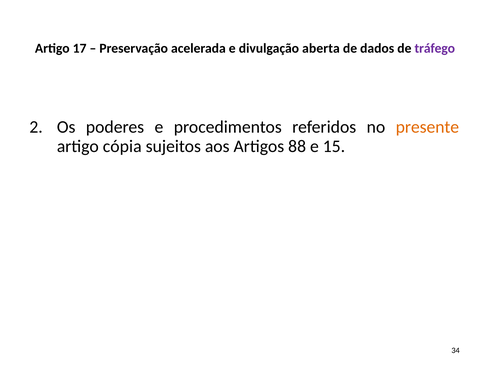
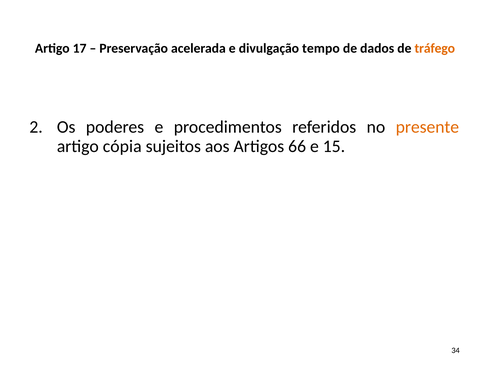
aberta: aberta -> tempo
tráfego colour: purple -> orange
88: 88 -> 66
